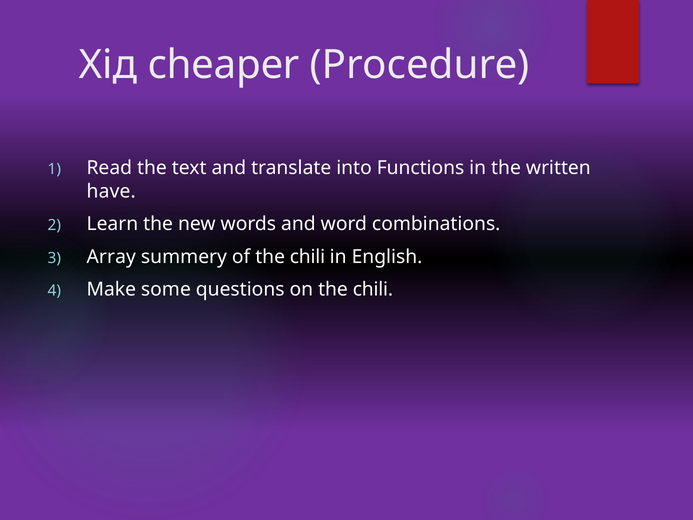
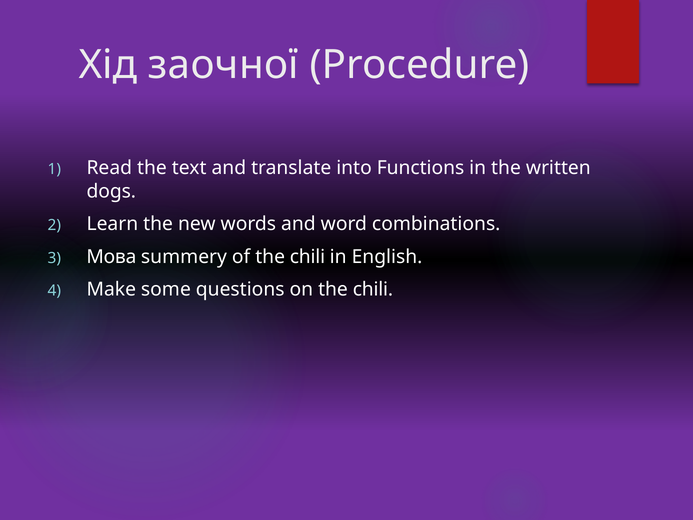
cheaper: cheaper -> заочної
have: have -> dogs
Array: Array -> Мова
